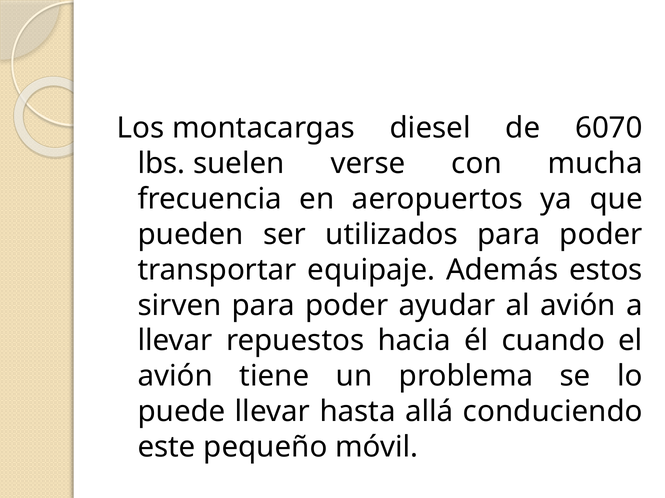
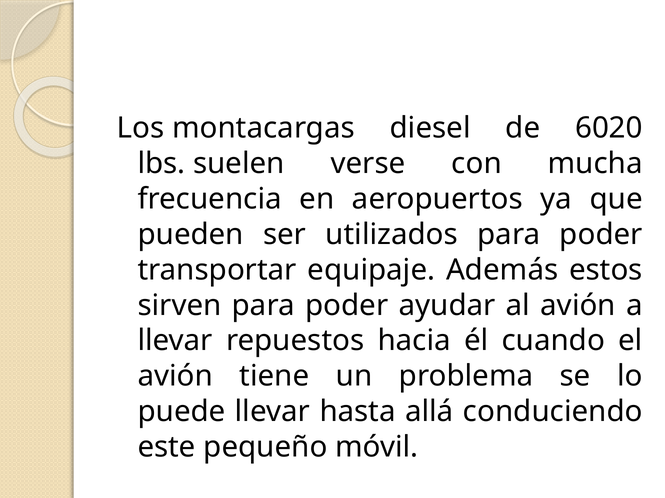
6070: 6070 -> 6020
